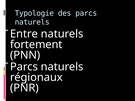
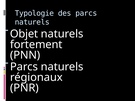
Entre: Entre -> Objet
